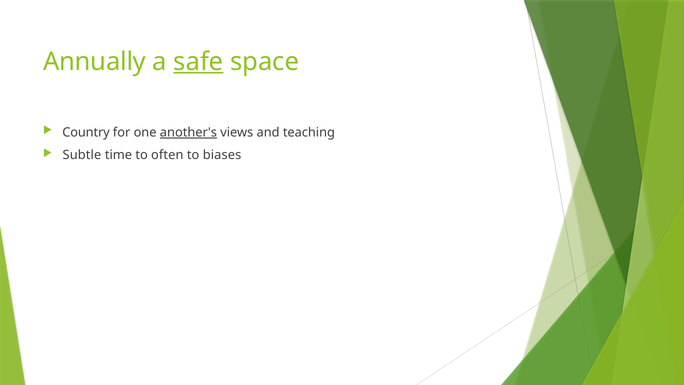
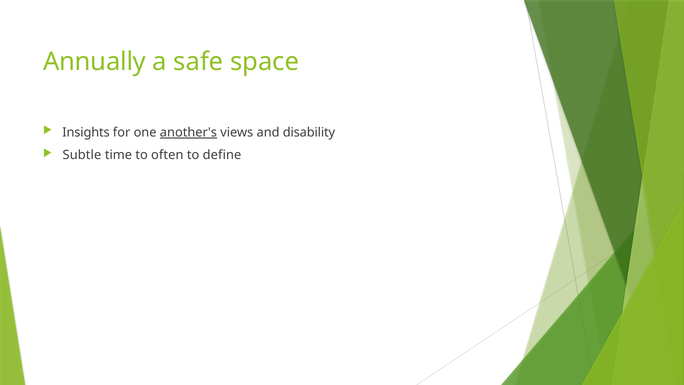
safe underline: present -> none
Country: Country -> Insights
teaching: teaching -> disability
biases: biases -> define
